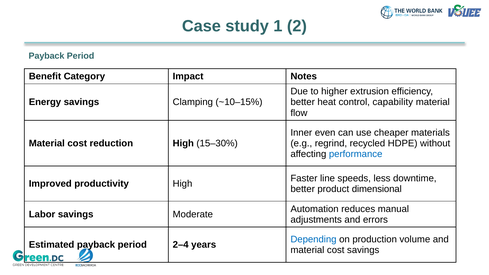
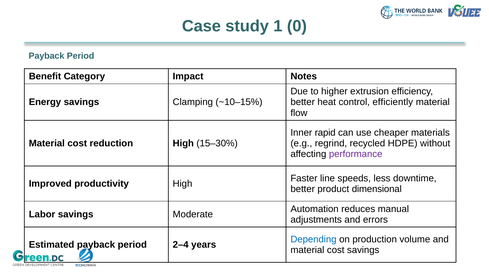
2: 2 -> 0
capability: capability -> efficiently
even: even -> rapid
performance colour: blue -> purple
